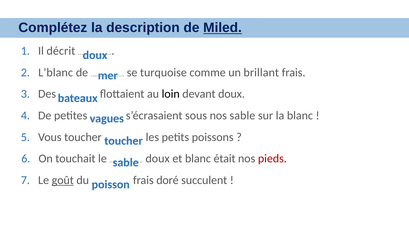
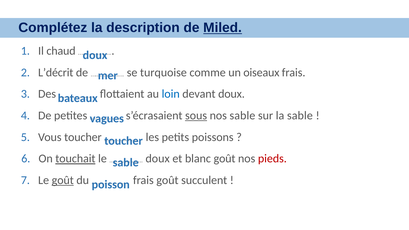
décrit: décrit -> chaud
L’blanc: L’blanc -> L’décrit
brillant: brillant -> oiseaux
loin colour: black -> blue
sous underline: none -> present
la blanc: blanc -> sable
touchait underline: none -> present
blanc était: était -> goût
frais doré: doré -> goût
